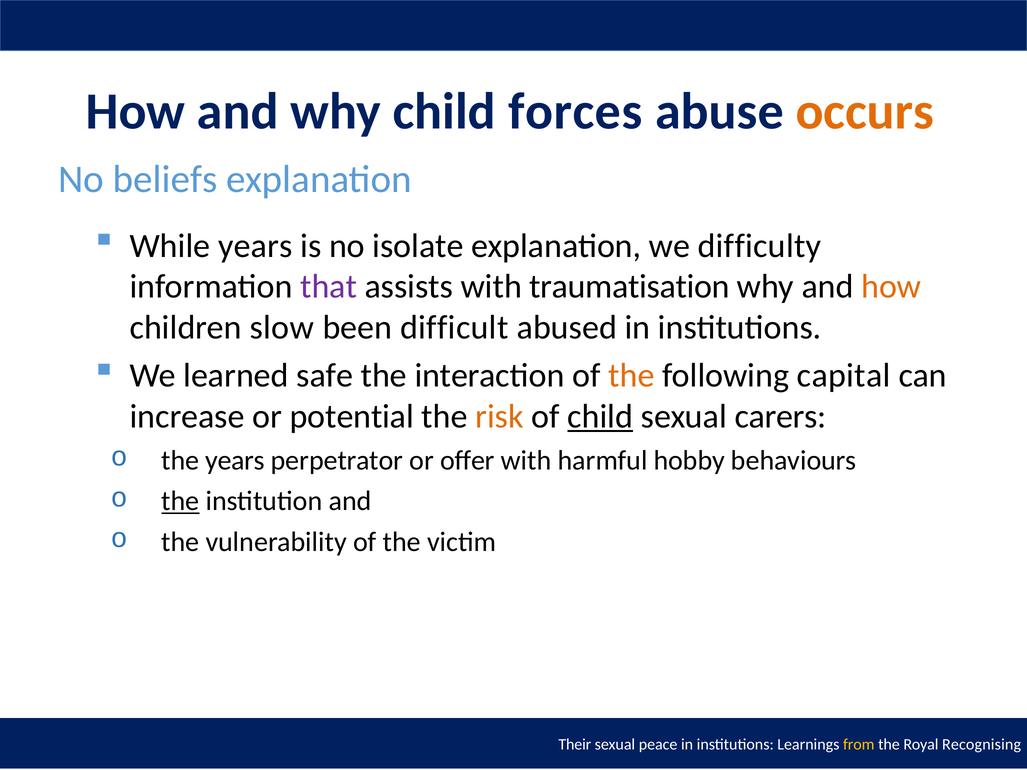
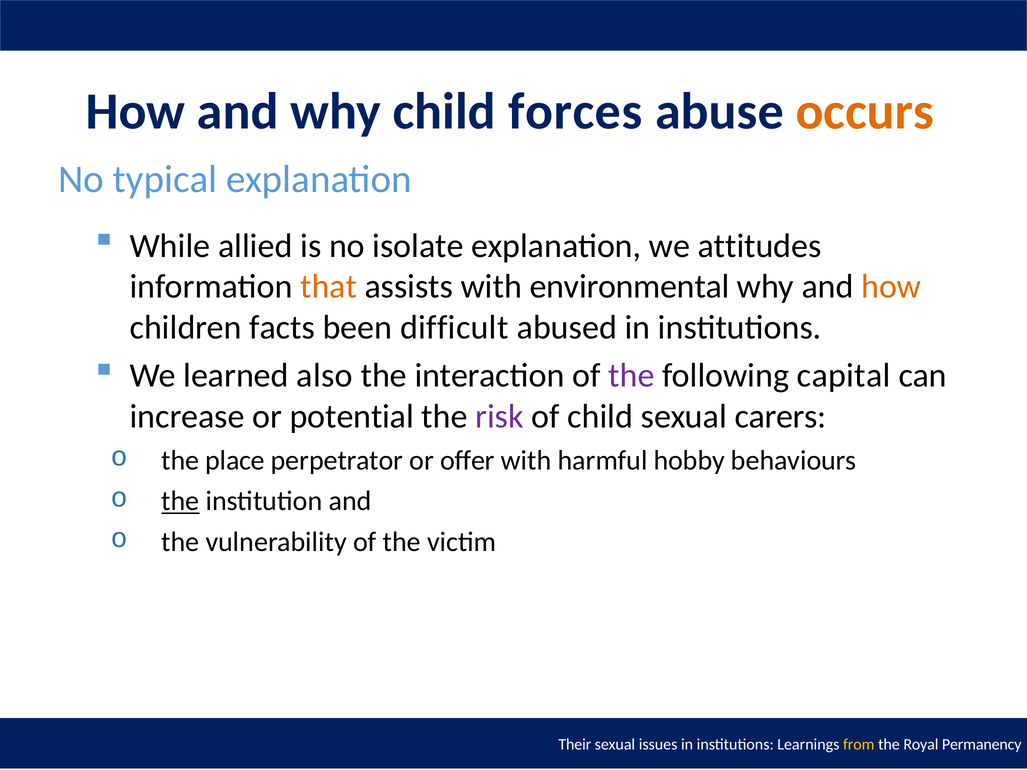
beliefs: beliefs -> typical
While years: years -> allied
difficulty: difficulty -> attitudes
that colour: purple -> orange
traumatisation: traumatisation -> environmental
slow: slow -> facts
safe: safe -> also
the at (631, 376) colour: orange -> purple
risk colour: orange -> purple
child at (600, 417) underline: present -> none
the years: years -> place
peace: peace -> issues
Recognising: Recognising -> Permanency
